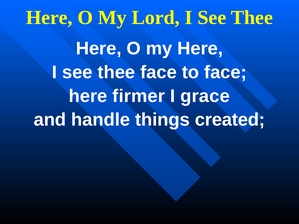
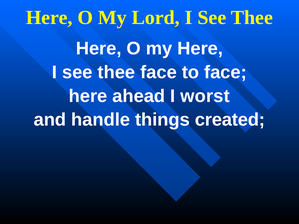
firmer: firmer -> ahead
grace: grace -> worst
